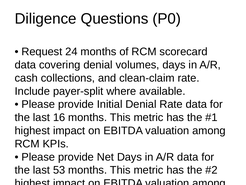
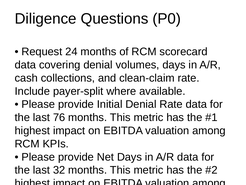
16: 16 -> 76
53: 53 -> 32
